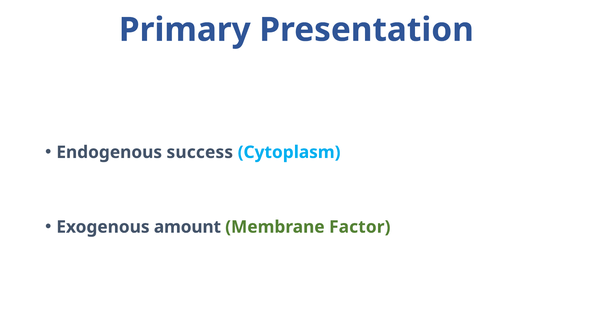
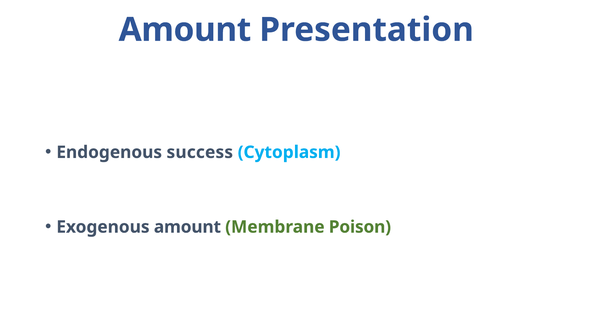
Primary at (185, 30): Primary -> Amount
Factor: Factor -> Poison
